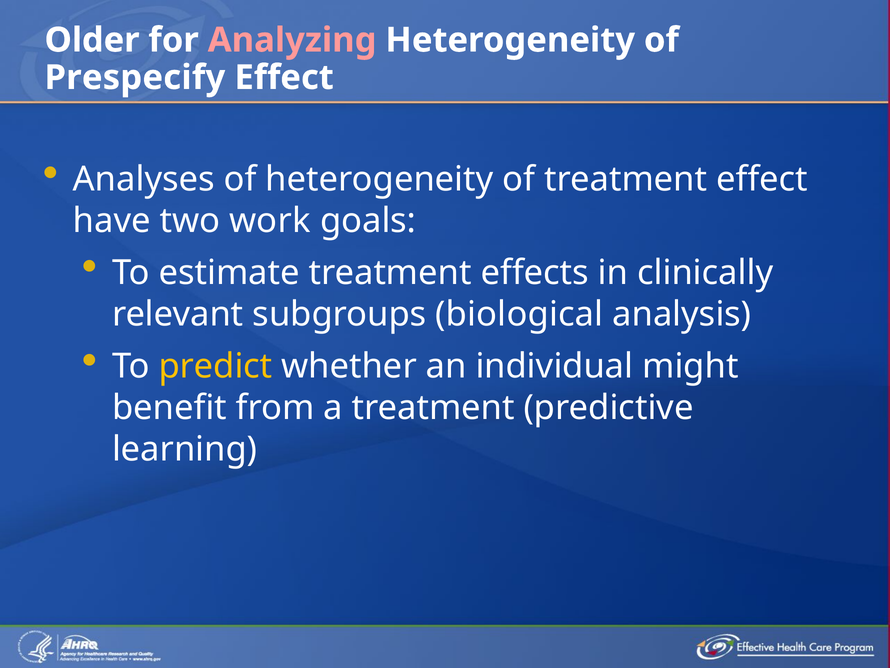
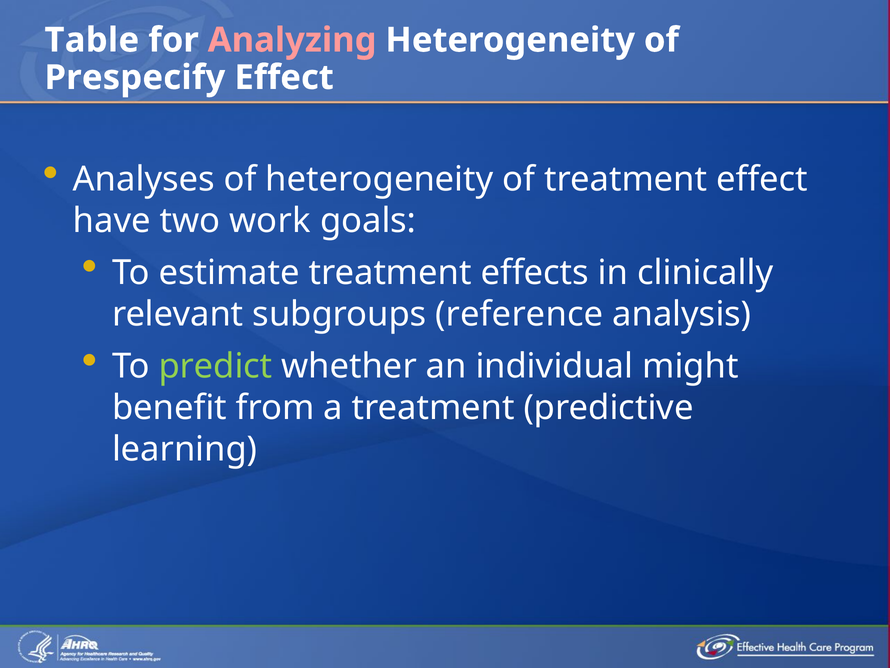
Older: Older -> Table
biological: biological -> reference
predict colour: yellow -> light green
